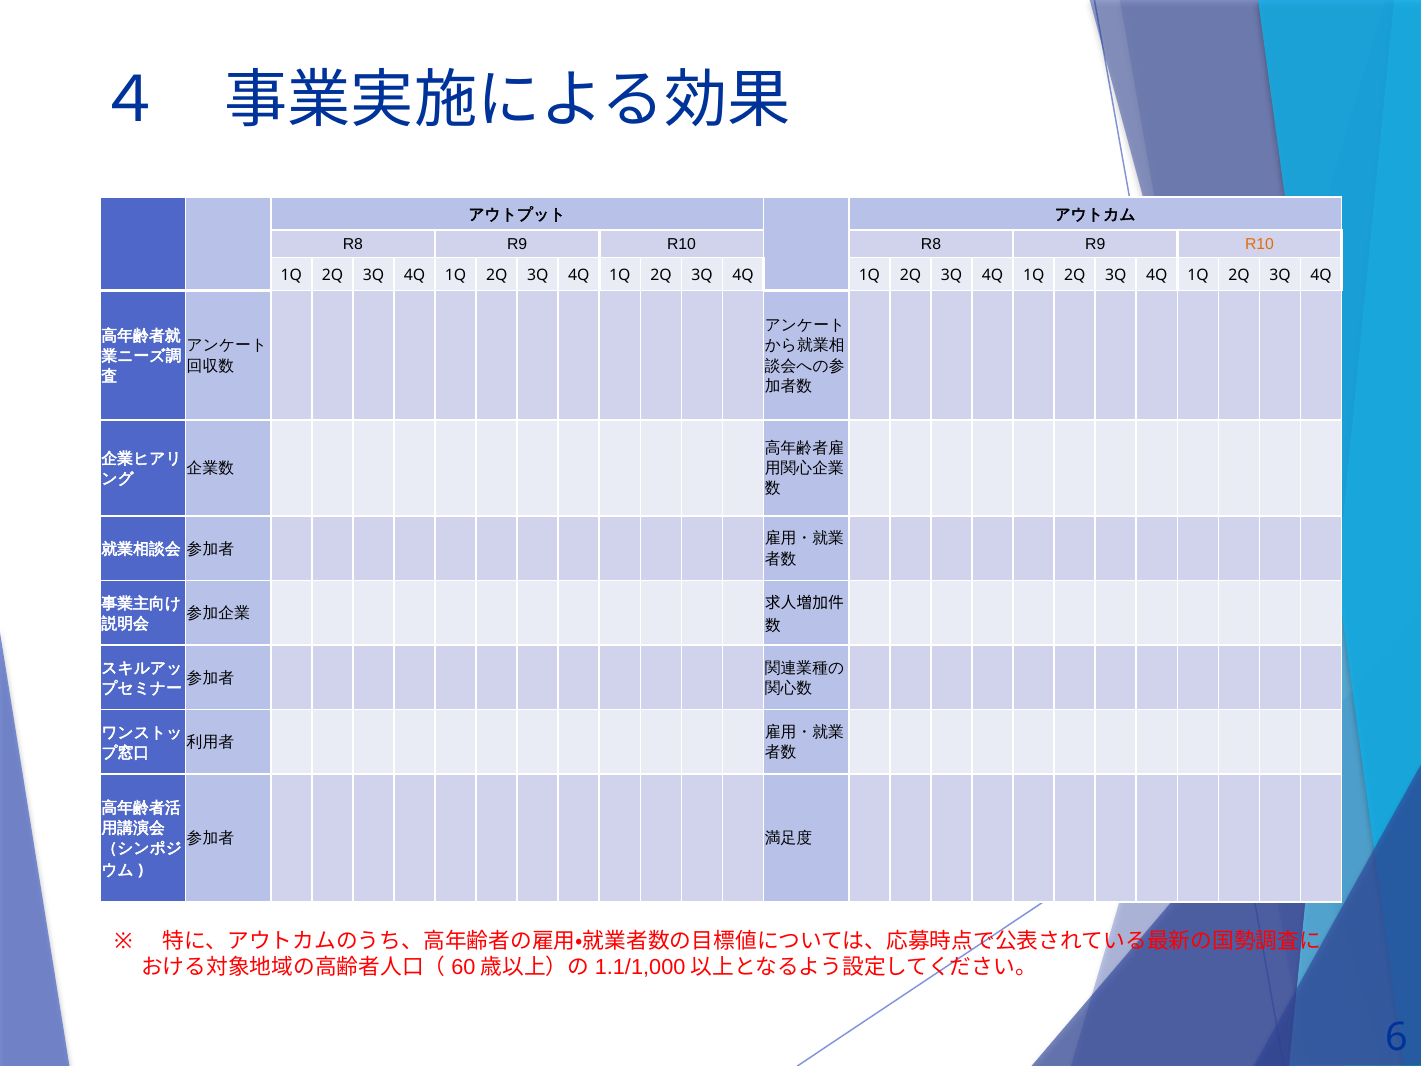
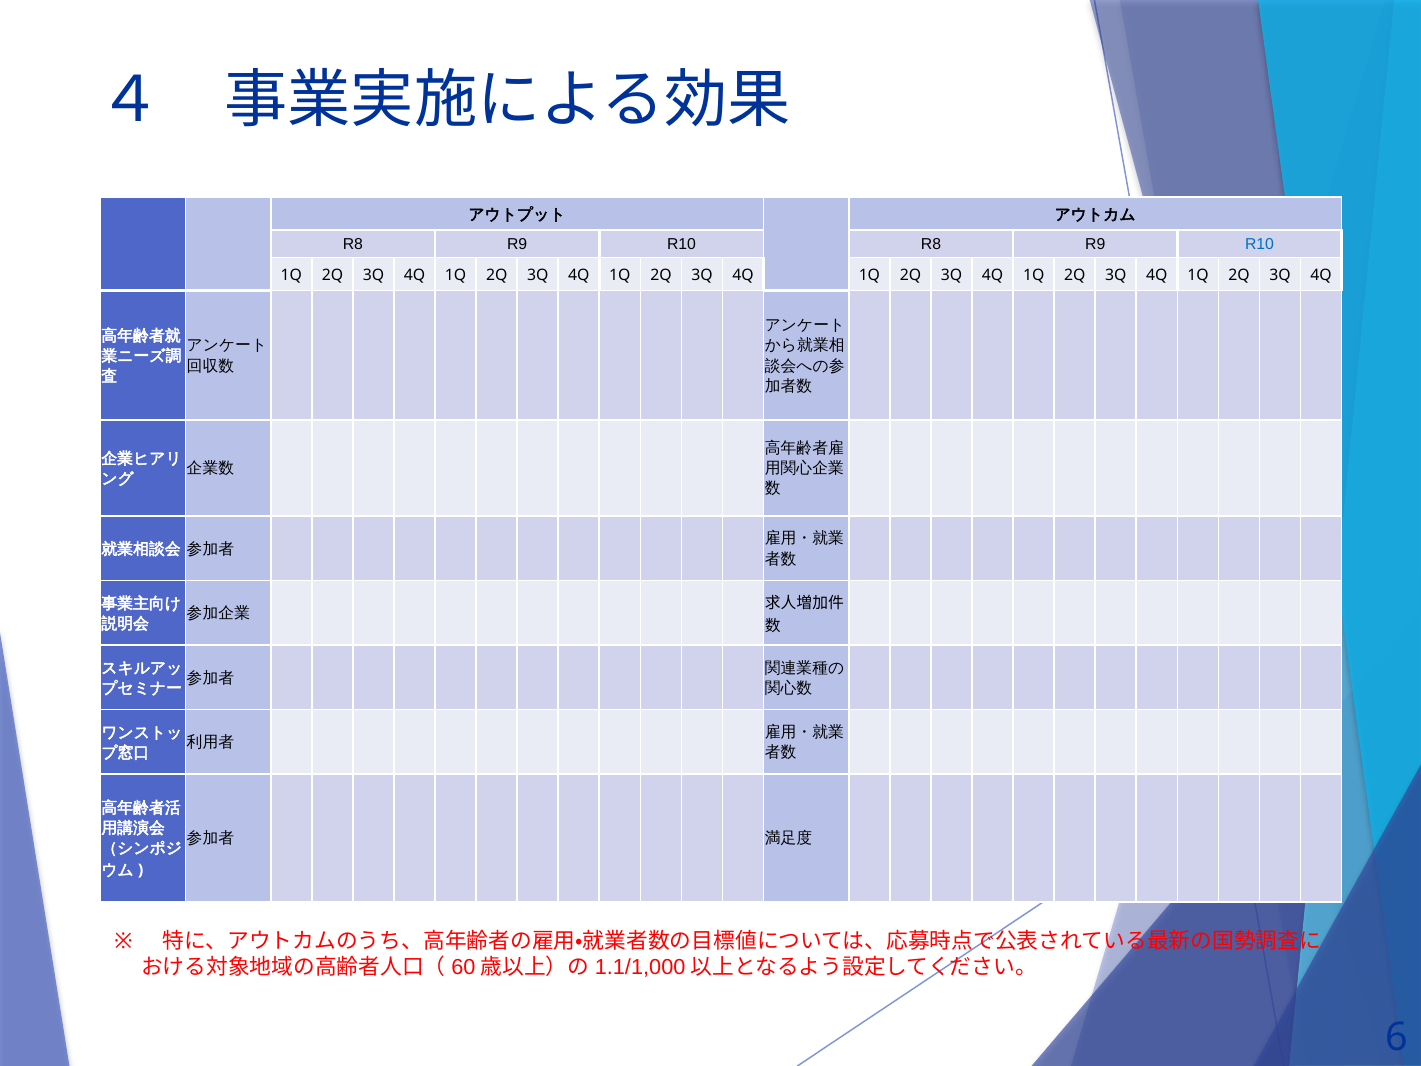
R10 at (1260, 245) colour: orange -> blue
